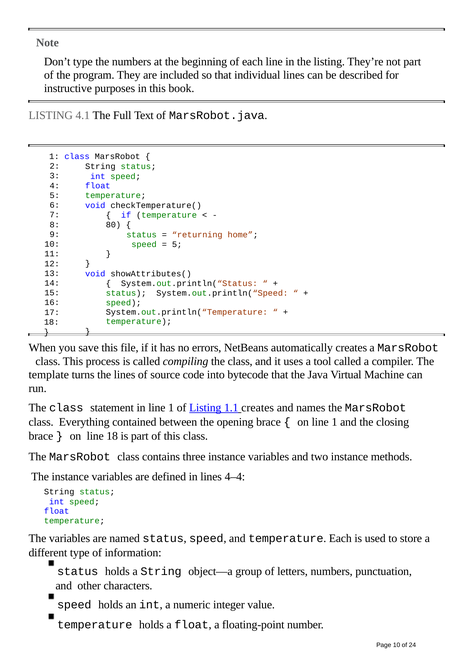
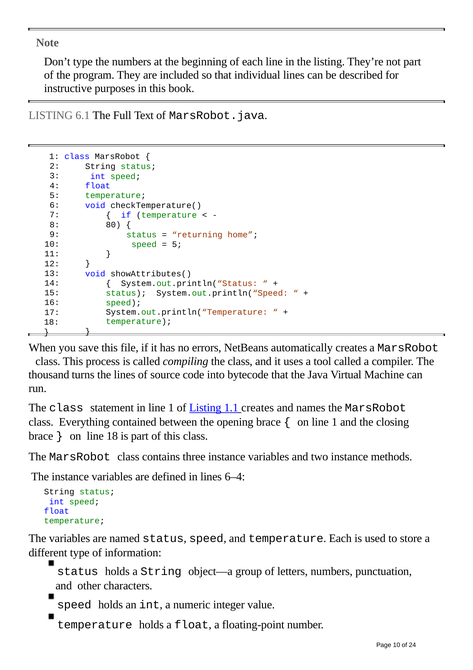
4.1: 4.1 -> 6.1
template: template -> thousand
4–4: 4–4 -> 6–4
